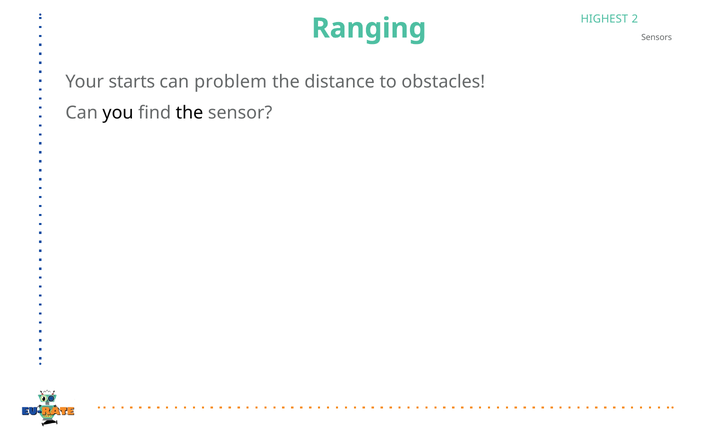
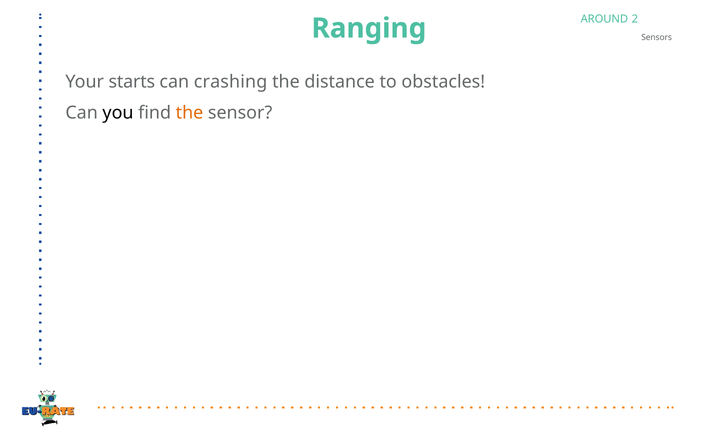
HIGHEST: HIGHEST -> AROUND
problem: problem -> crashing
the at (189, 113) colour: black -> orange
